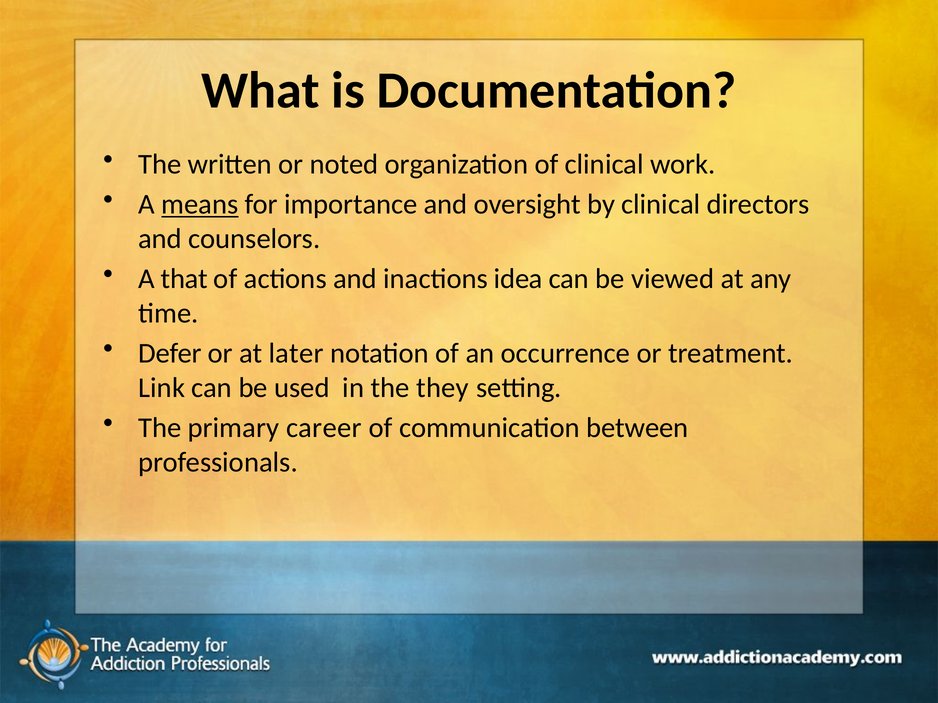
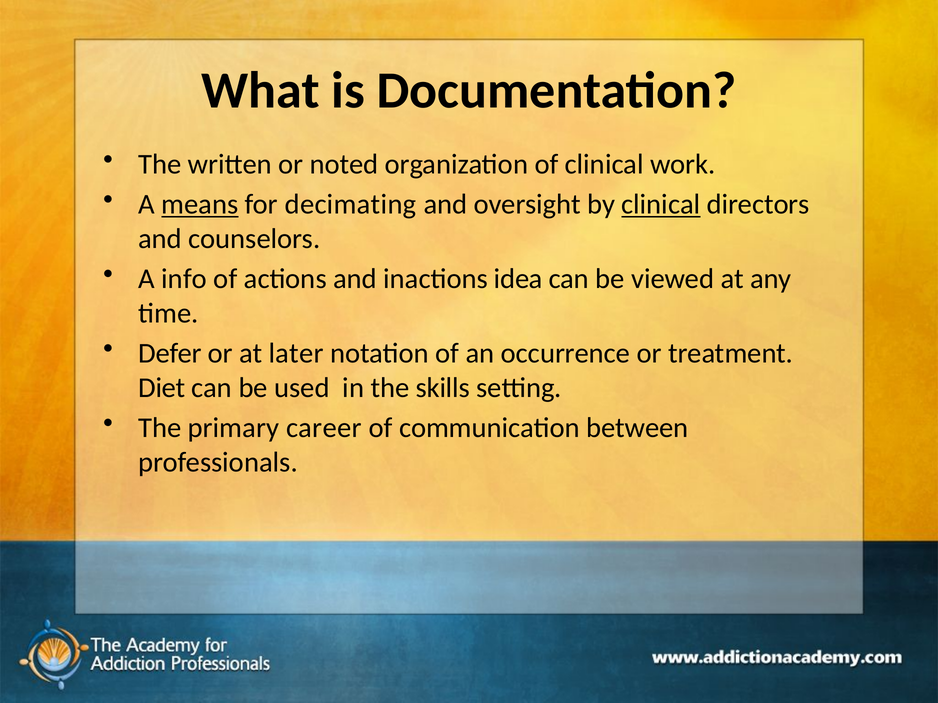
importance: importance -> decimating
clinical at (661, 205) underline: none -> present
that: that -> info
Link: Link -> Diet
they: they -> skills
